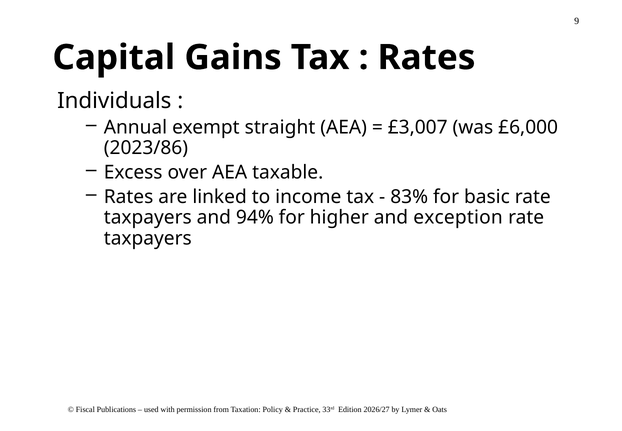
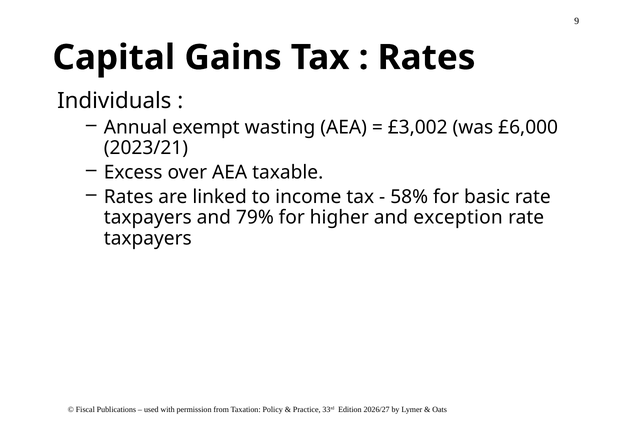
straight: straight -> wasting
£3,007: £3,007 -> £3,002
2023/86: 2023/86 -> 2023/21
83%: 83% -> 58%
94%: 94% -> 79%
